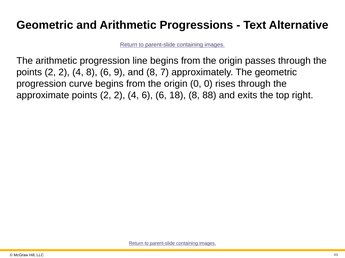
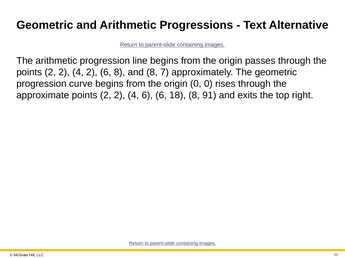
4 8: 8 -> 2
6 9: 9 -> 8
88: 88 -> 91
